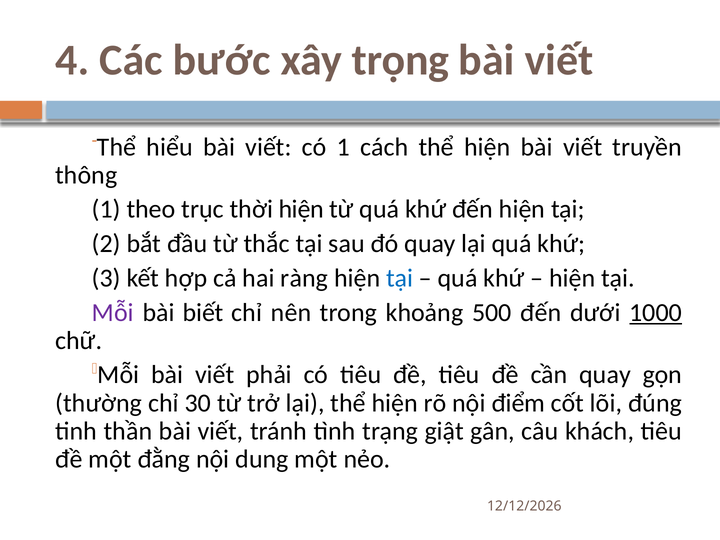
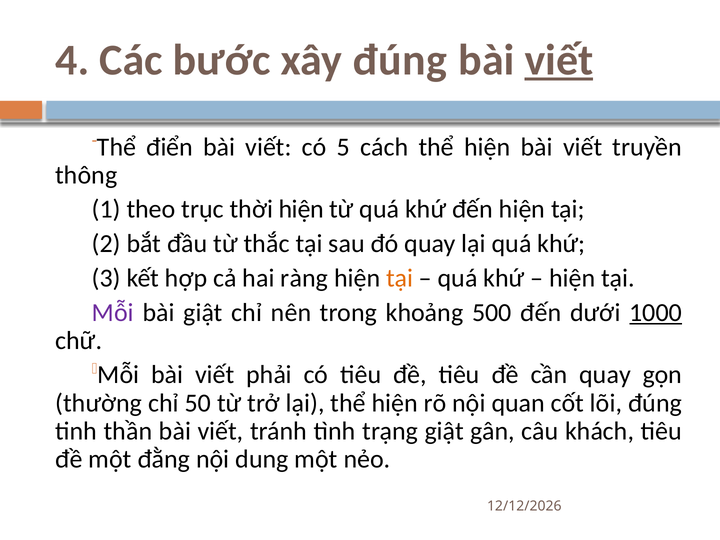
xây trọng: trọng -> đúng
viết at (559, 60) underline: none -> present
hiểu: hiểu -> điển
có 1: 1 -> 5
tại at (400, 278) colour: blue -> orange
bài biết: biết -> giật
30: 30 -> 50
điểm: điểm -> quan
